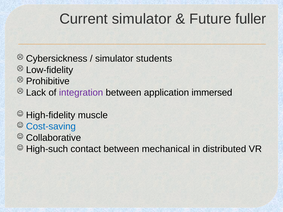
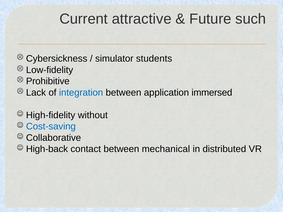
Current simulator: simulator -> attractive
fuller: fuller -> such
integration colour: purple -> blue
muscle: muscle -> without
High-such: High-such -> High-back
